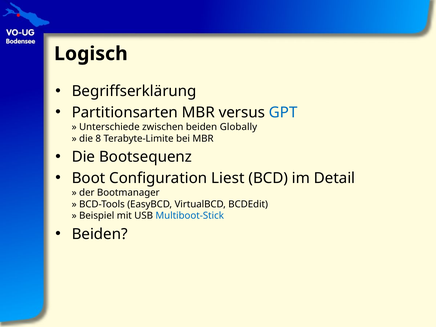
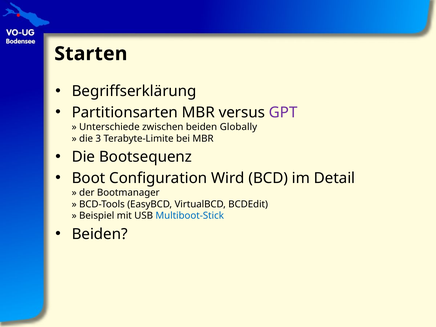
Logisch: Logisch -> Starten
GPT colour: blue -> purple
8: 8 -> 3
Liest: Liest -> Wird
